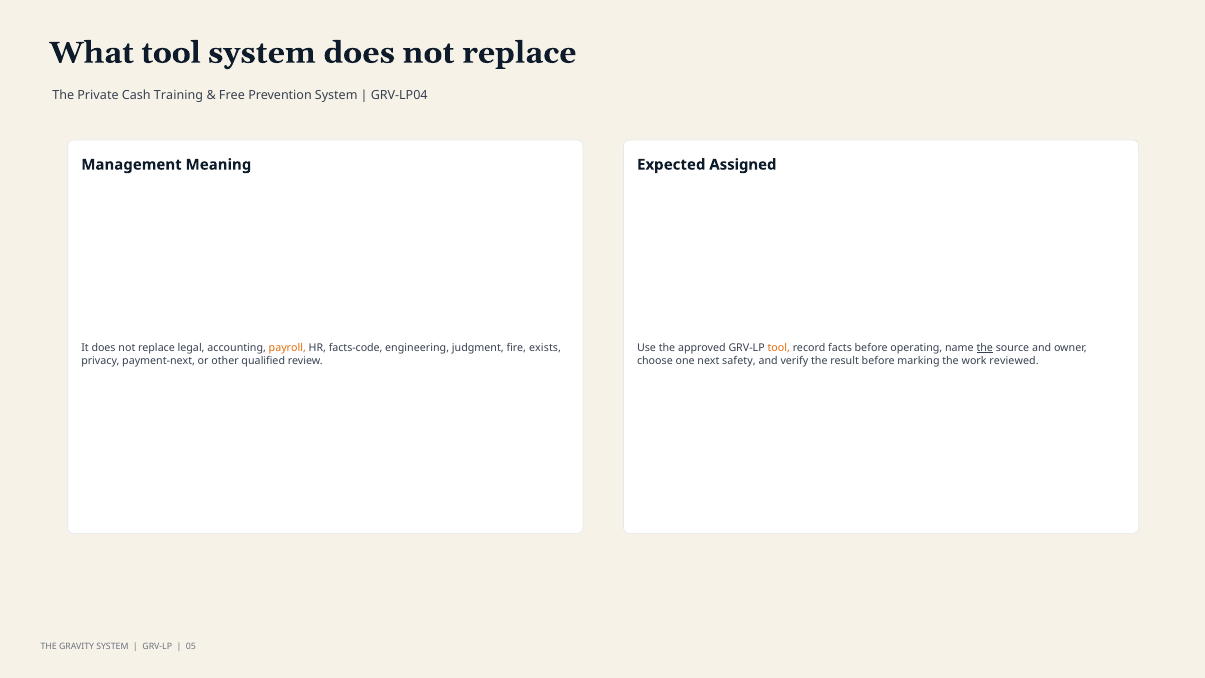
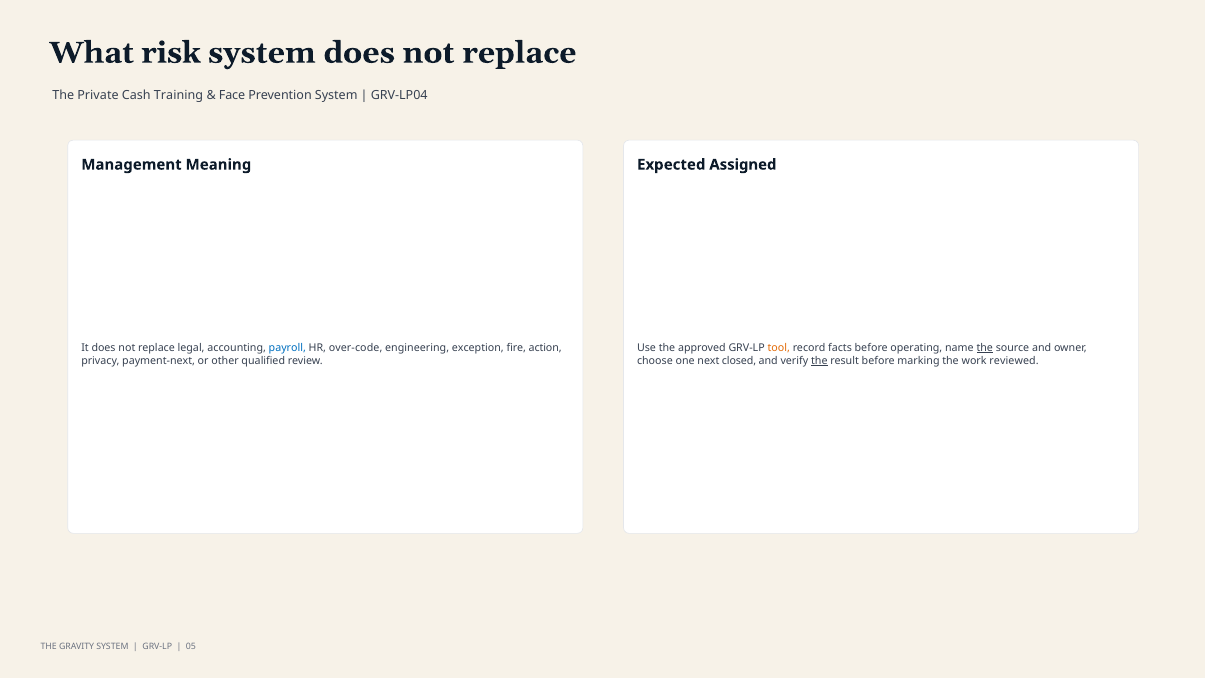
What tool: tool -> risk
Free: Free -> Face
payroll colour: orange -> blue
facts-code: facts-code -> over-code
judgment: judgment -> exception
exists: exists -> action
safety: safety -> closed
the at (819, 361) underline: none -> present
